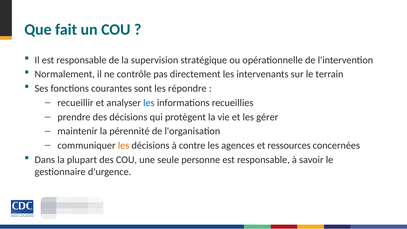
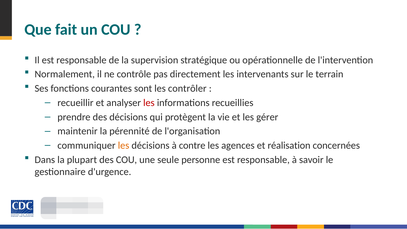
répondre: répondre -> contrôler
les at (149, 103) colour: blue -> red
ressources: ressources -> réalisation
